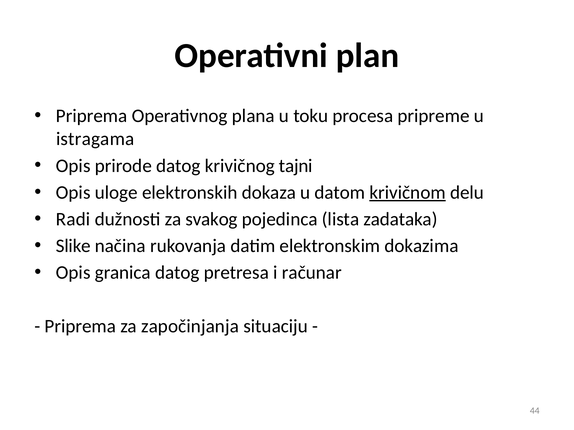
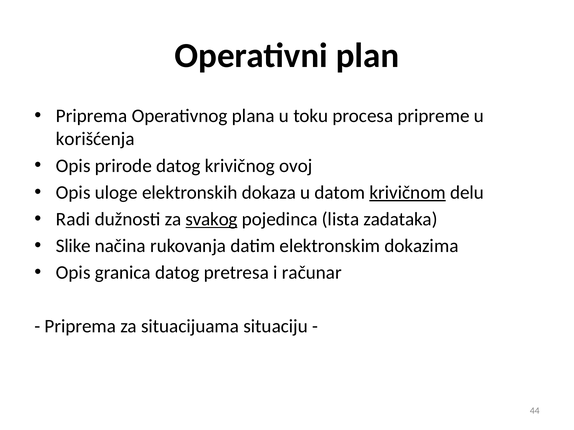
istragama: istragama -> korišćenja
tajni: tajni -> ovoj
svakog underline: none -> present
započinjanja: započinjanja -> situacijuama
